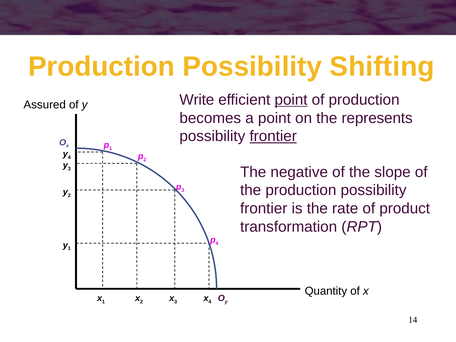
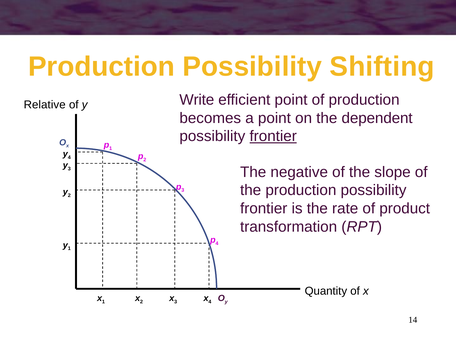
point at (291, 100) underline: present -> none
Assured: Assured -> Relative
represents: represents -> dependent
